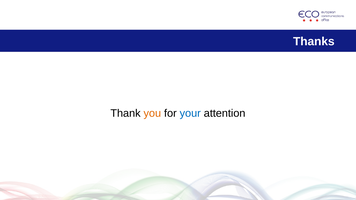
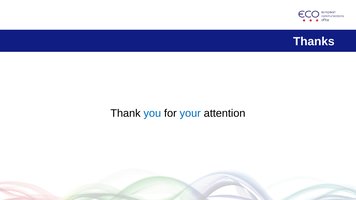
you colour: orange -> blue
